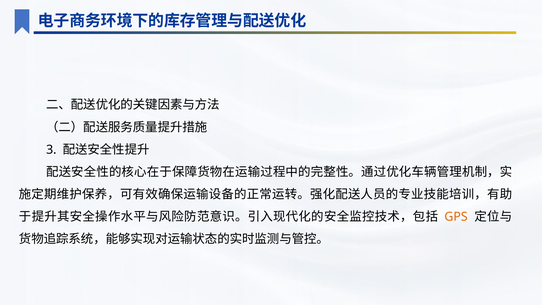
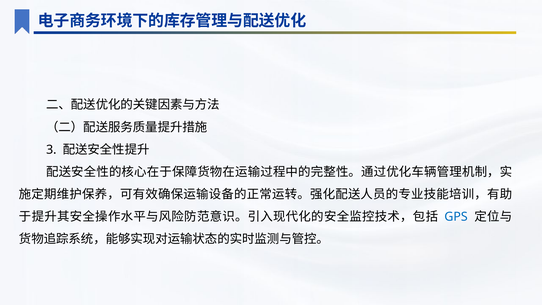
GPS colour: orange -> blue
